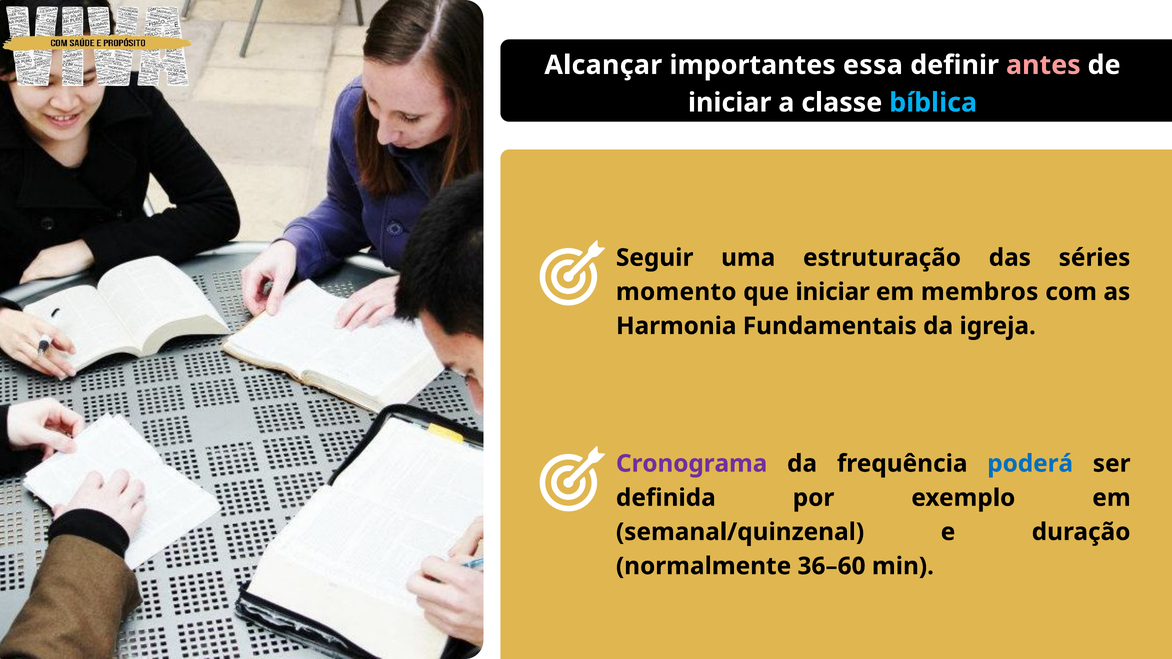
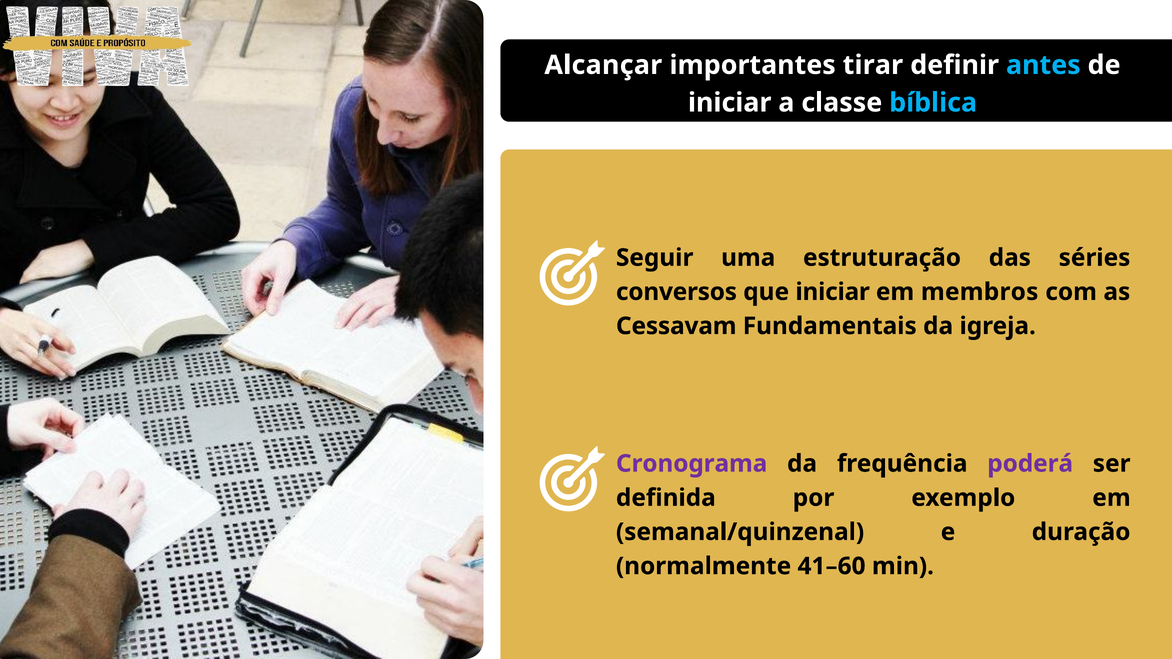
essa: essa -> tirar
antes colour: pink -> light blue
momento: momento -> conversos
Harmonia: Harmonia -> Cessavam
poderá colour: blue -> purple
36–60: 36–60 -> 41–60
